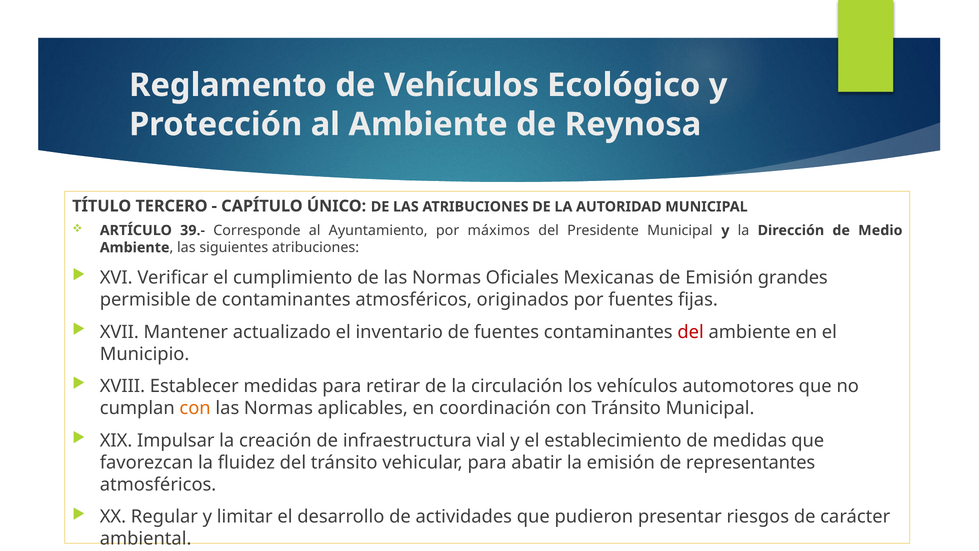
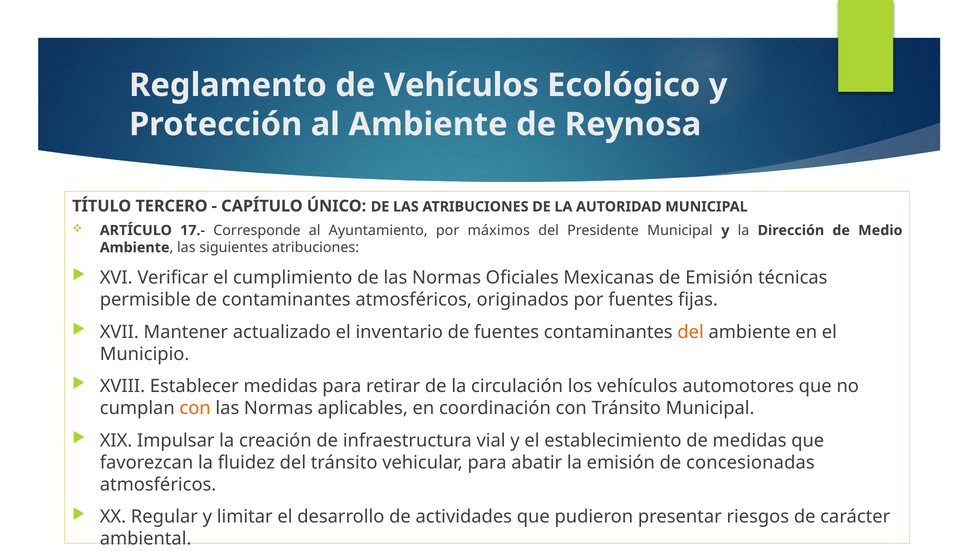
39.-: 39.- -> 17.-
grandes: grandes -> técnicas
del at (691, 332) colour: red -> orange
representantes: representantes -> concesionadas
